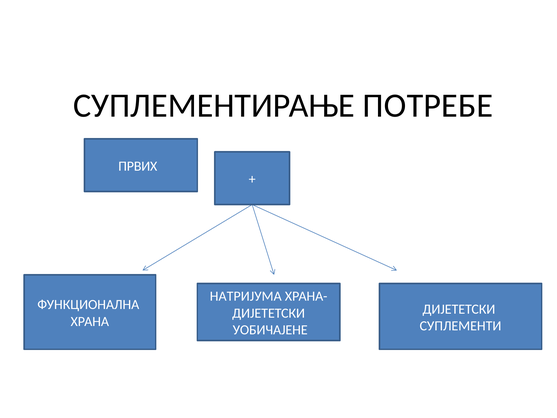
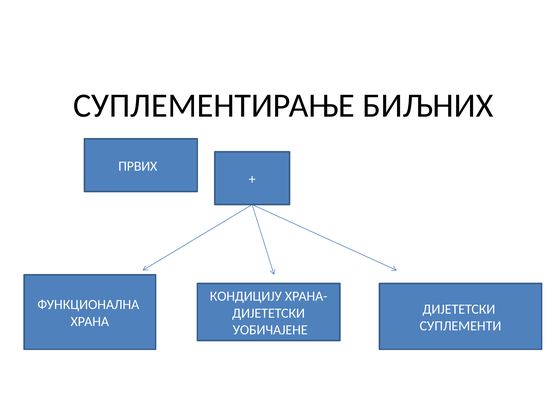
ПОТРЕБЕ: ПОТРЕБЕ -> БИЉНИХ
НАТРИЈУМА: НАТРИЈУМА -> КОНДИЦИЈУ
